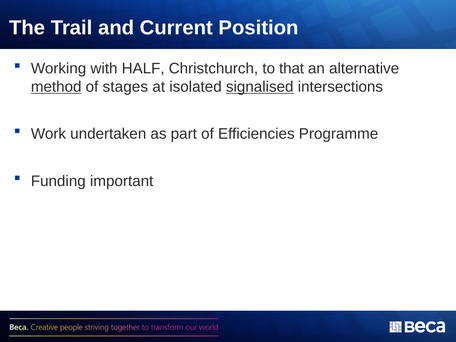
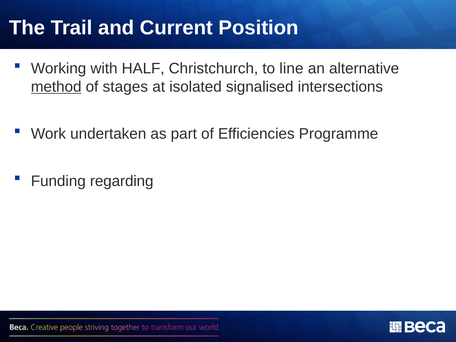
that: that -> line
signalised underline: present -> none
important: important -> regarding
